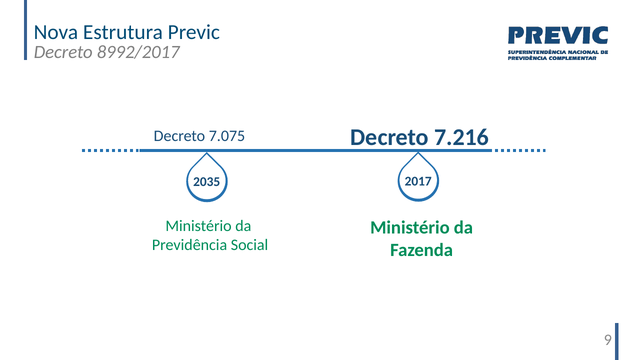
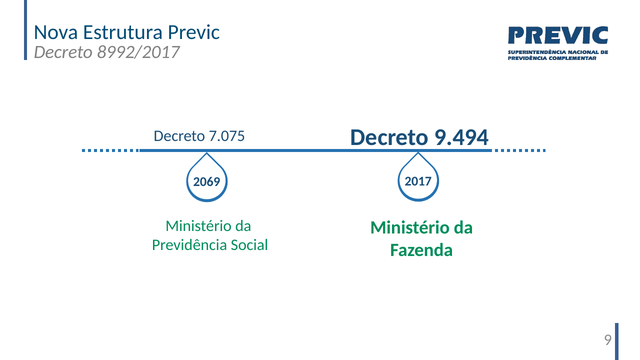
7.216: 7.216 -> 9.494
2035: 2035 -> 2069
